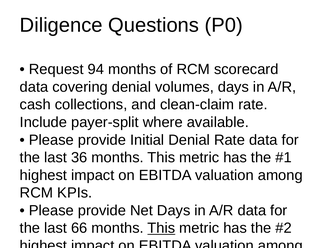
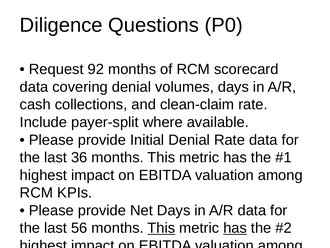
94: 94 -> 92
66: 66 -> 56
has at (235, 228) underline: none -> present
